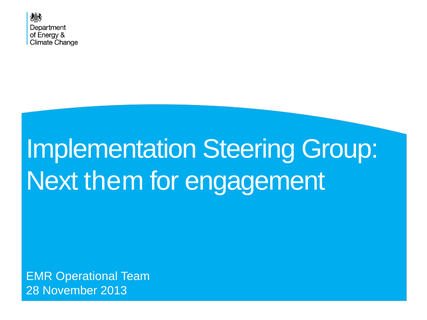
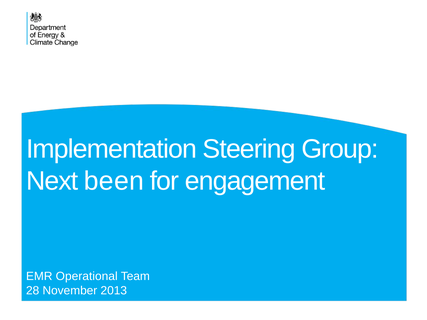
them: them -> been
